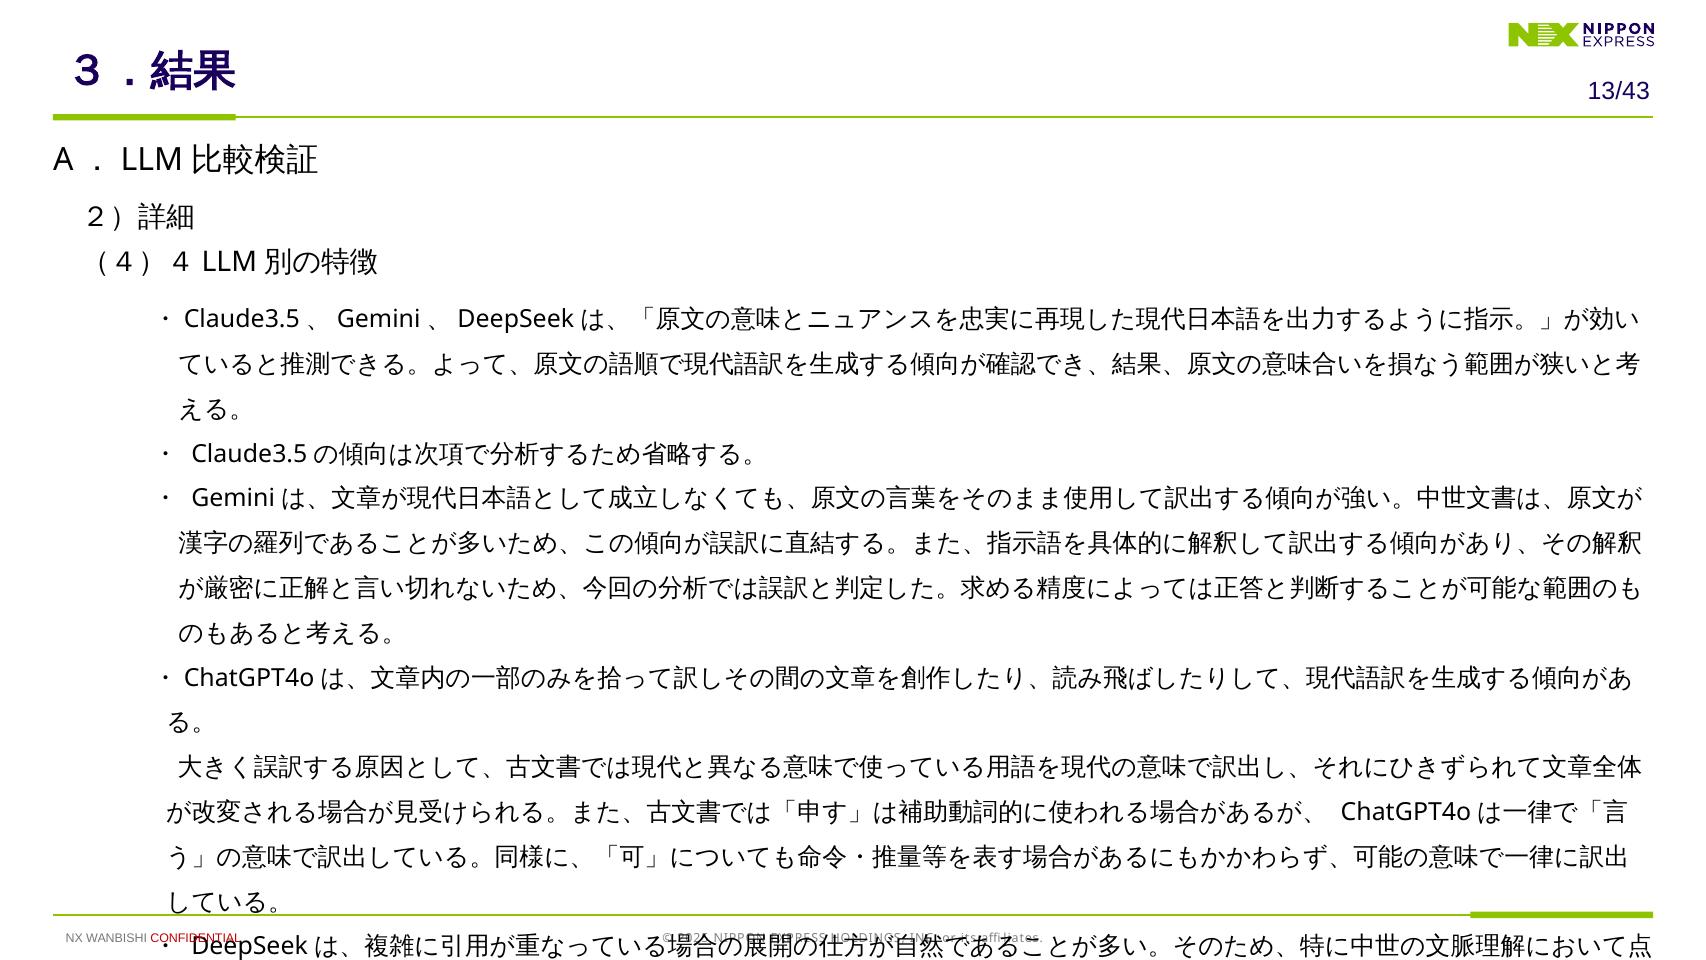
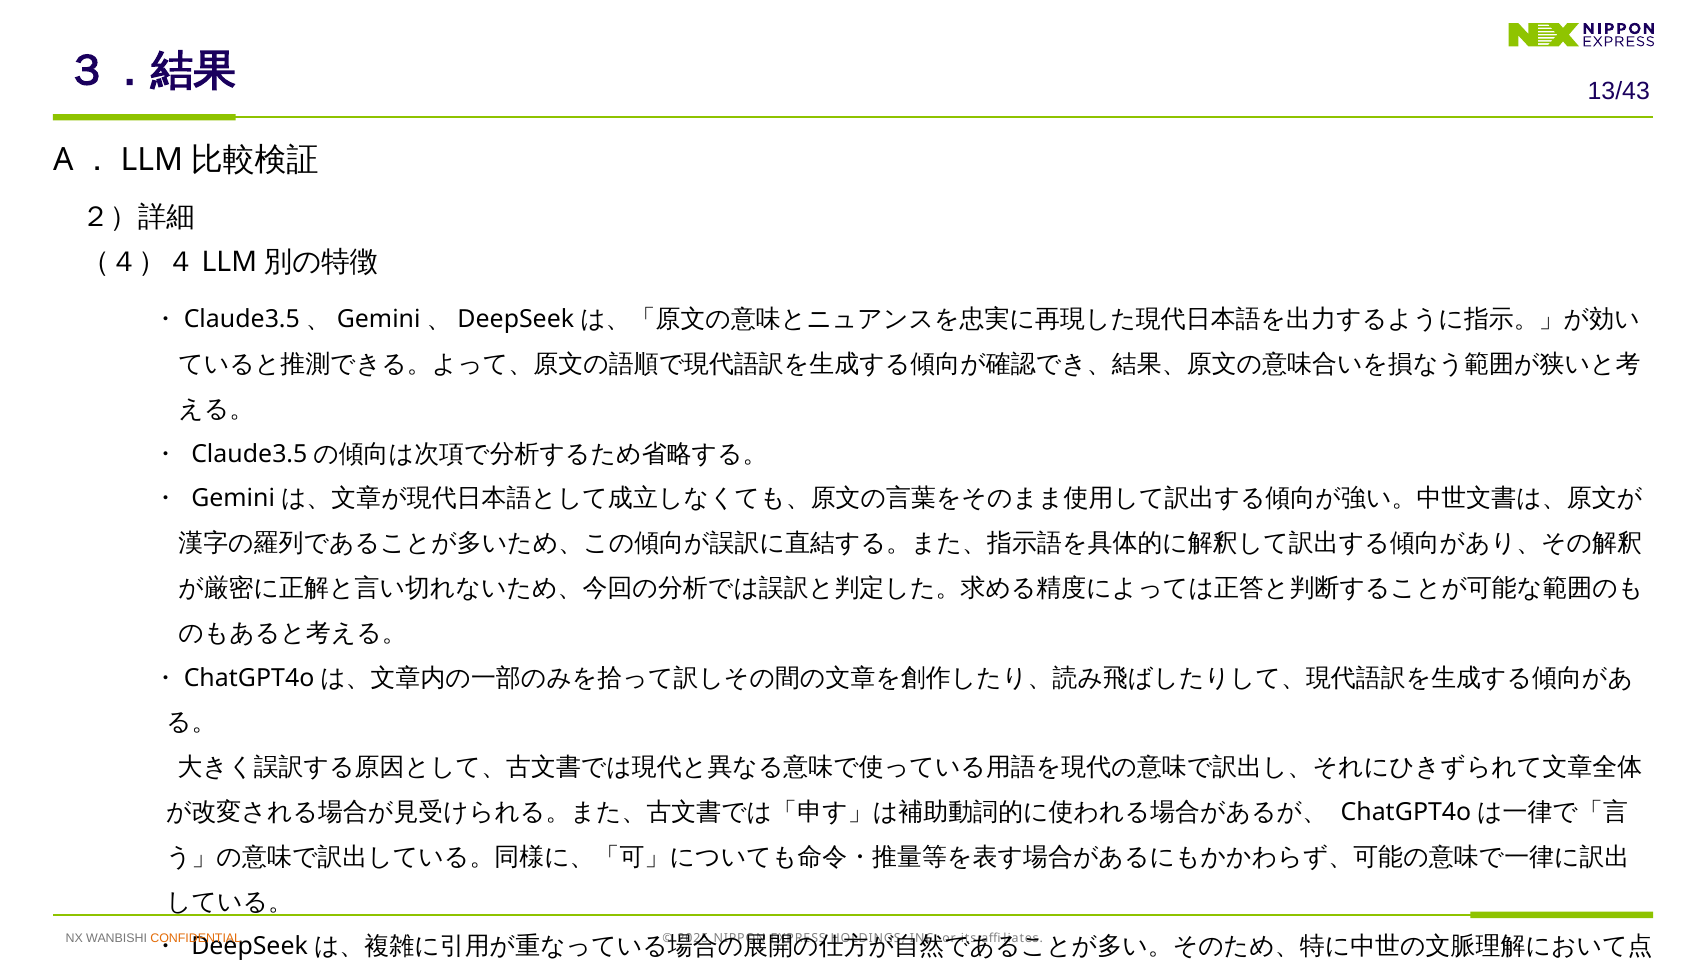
CONFIDENTIAL colour: red -> orange
